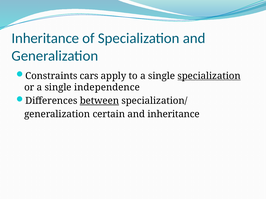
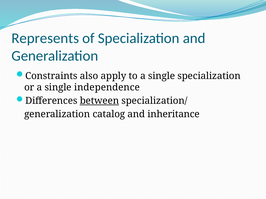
Inheritance at (45, 38): Inheritance -> Represents
cars: cars -> also
specialization at (209, 76) underline: present -> none
certain: certain -> catalog
